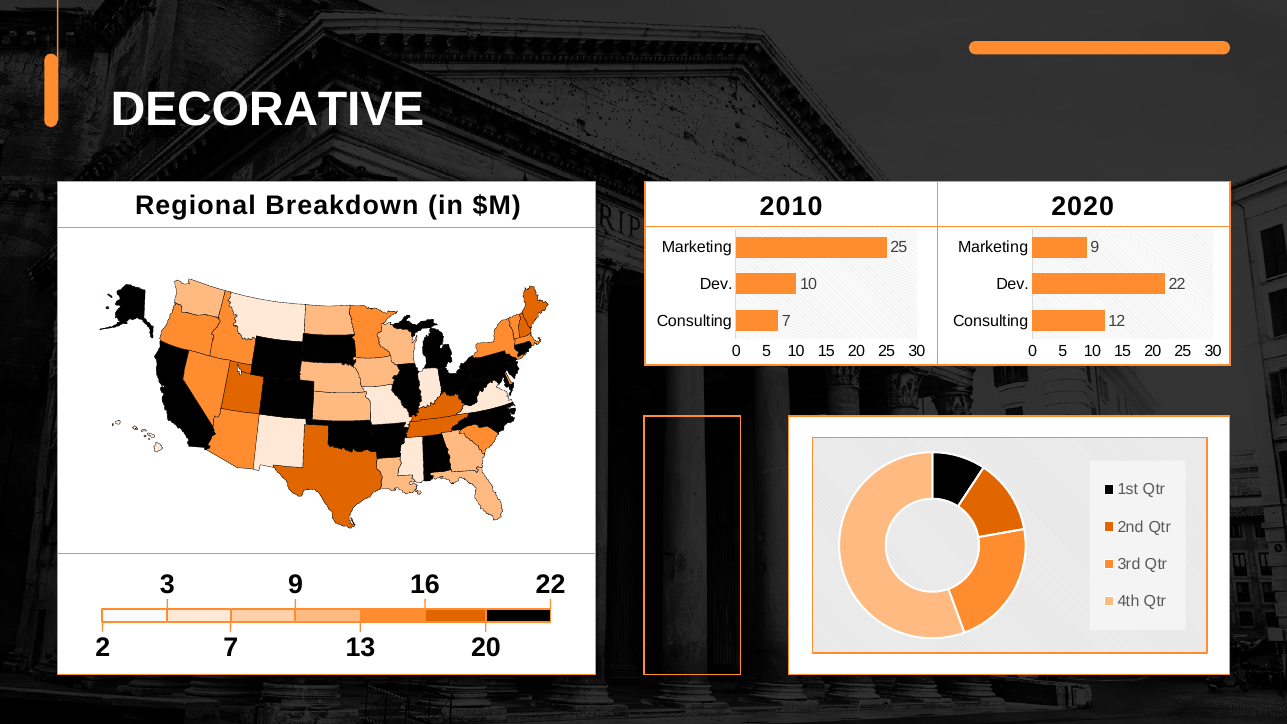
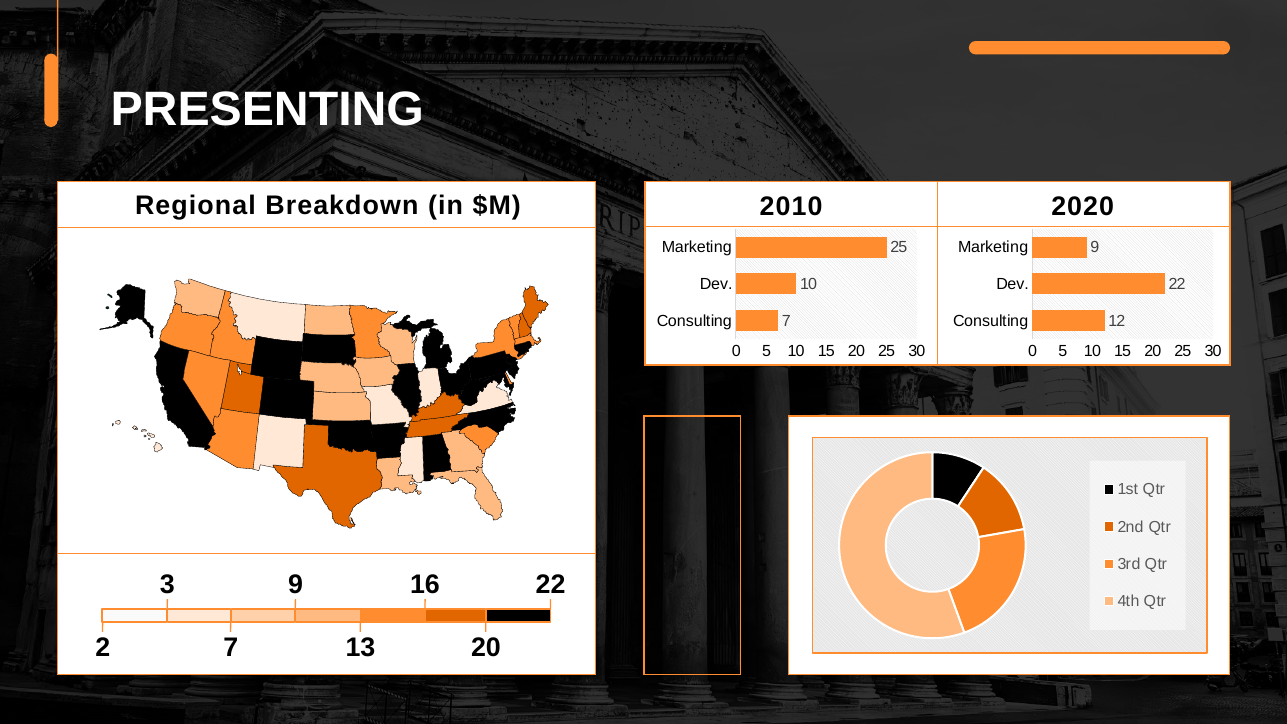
DECORATIVE: DECORATIVE -> PRESENTING
